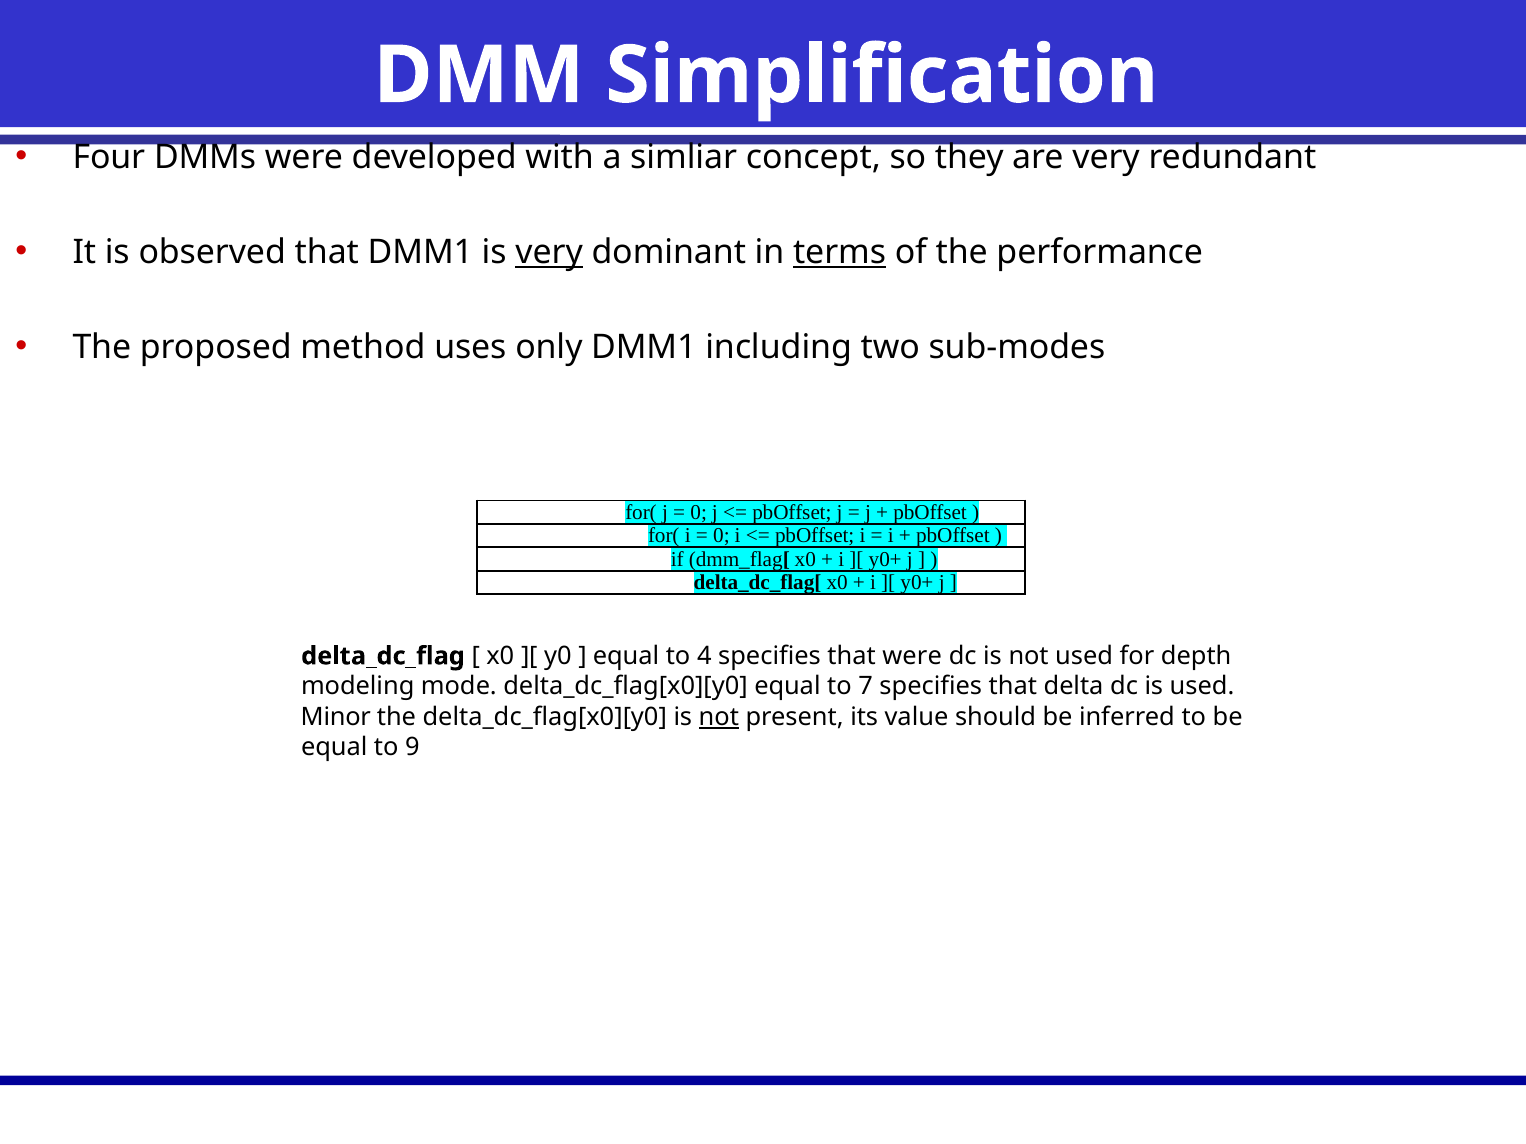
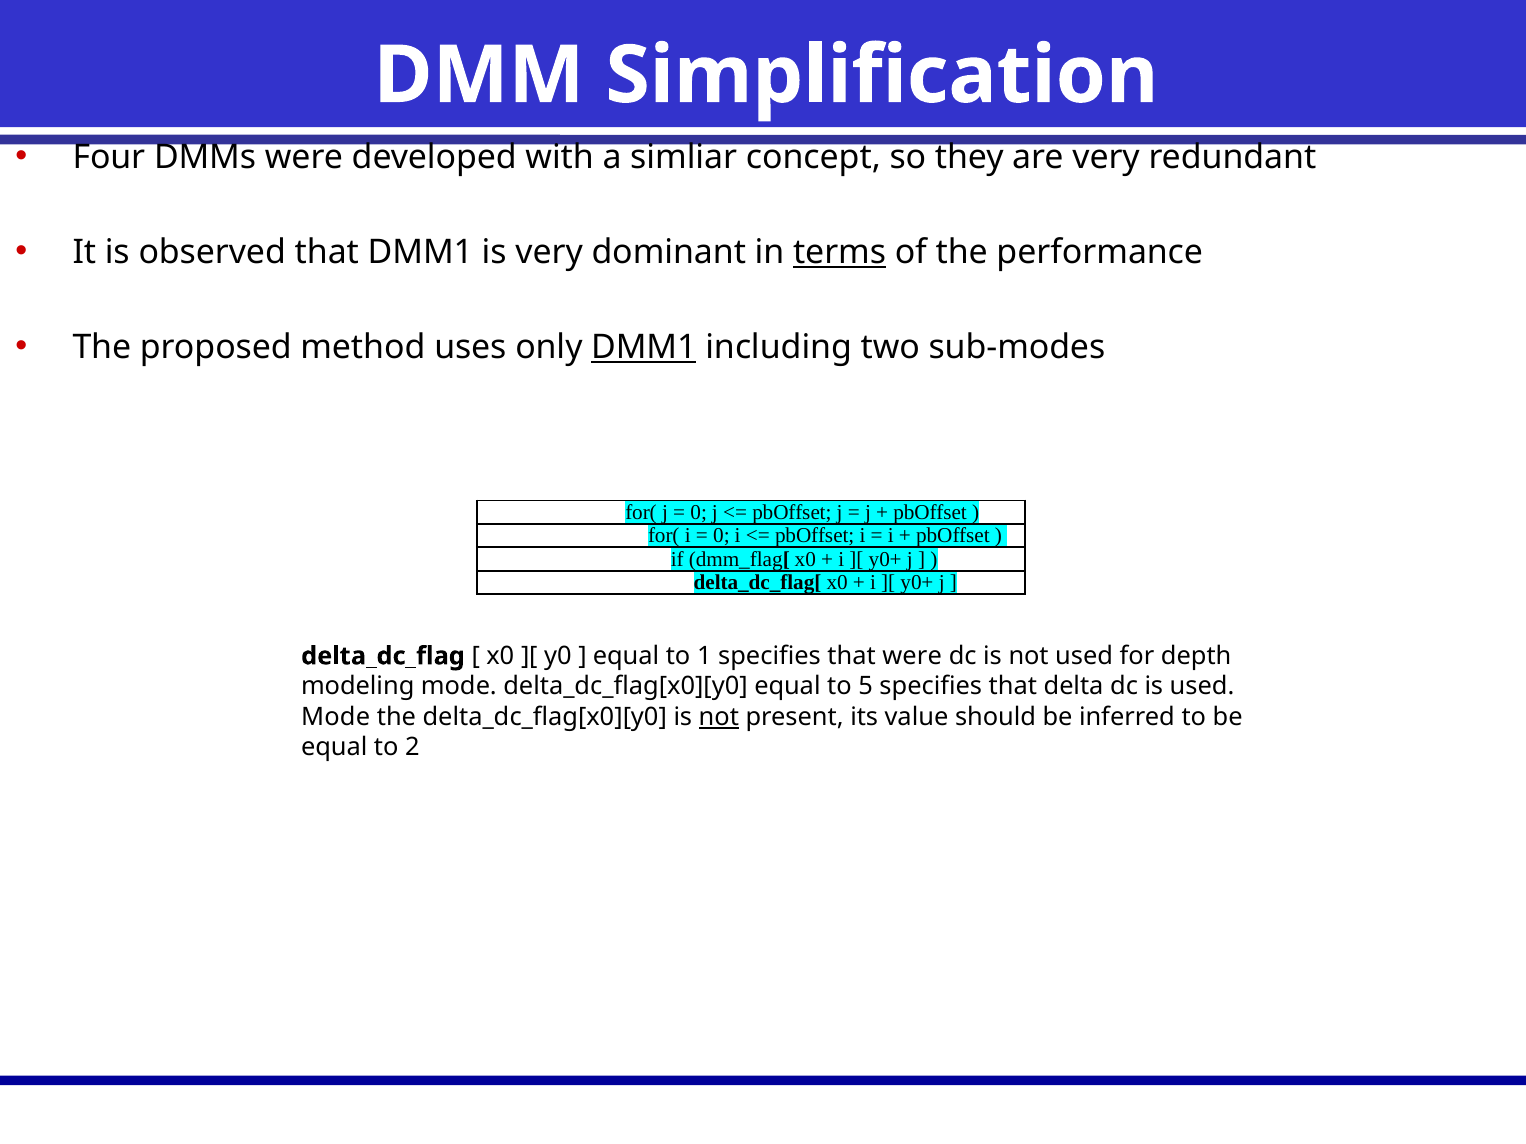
very at (549, 252) underline: present -> none
DMM1 at (644, 347) underline: none -> present
4: 4 -> 1
7: 7 -> 5
Minor at (336, 717): Minor -> Mode
9: 9 -> 2
